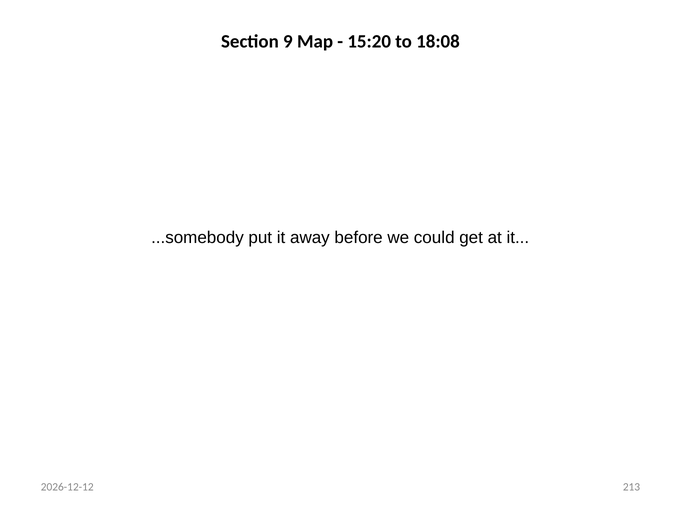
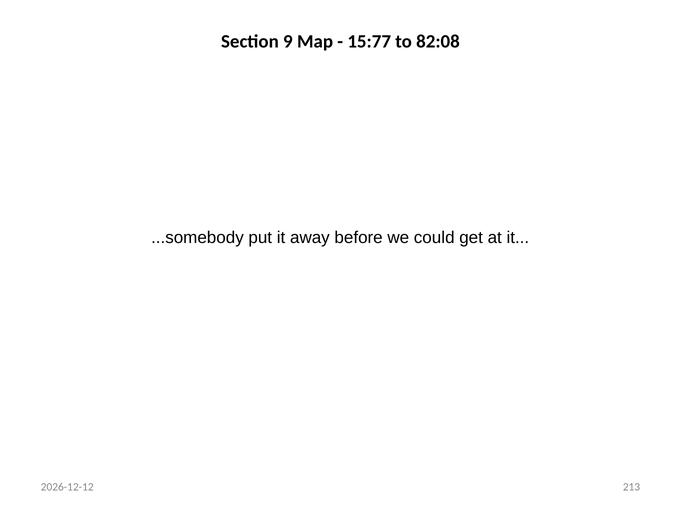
15:20: 15:20 -> 15:77
18:08: 18:08 -> 82:08
